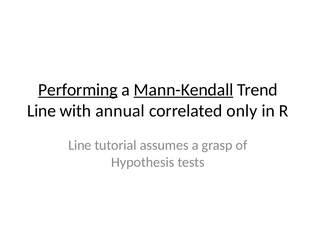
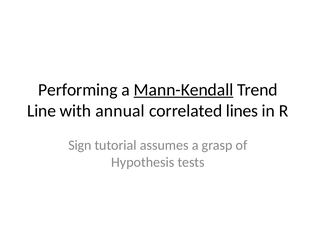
Performing underline: present -> none
only: only -> lines
Line at (80, 145): Line -> Sign
